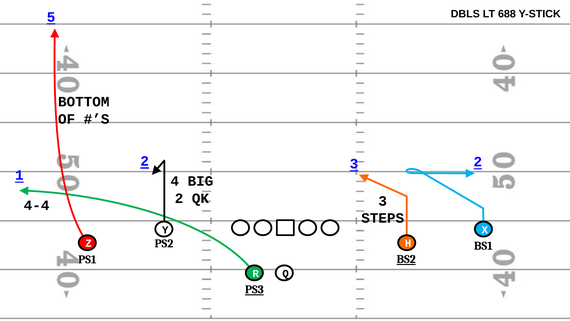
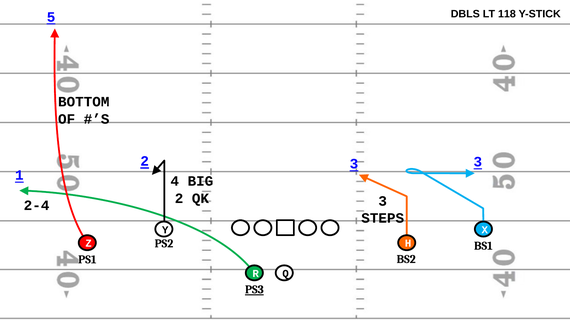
688: 688 -> 118
3 2: 2 -> 3
4-4: 4-4 -> 2-4
BS2 underline: present -> none
